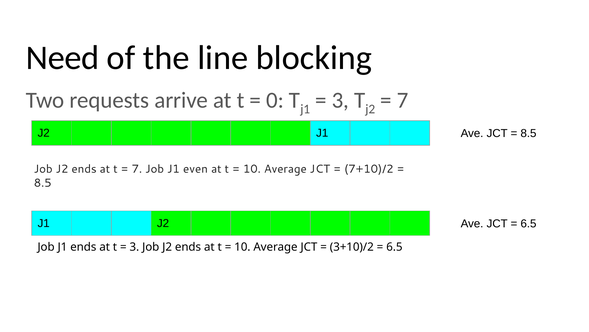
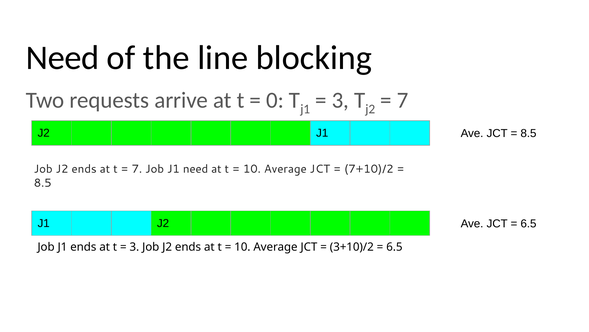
J1 even: even -> need
